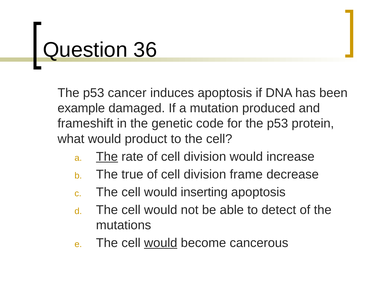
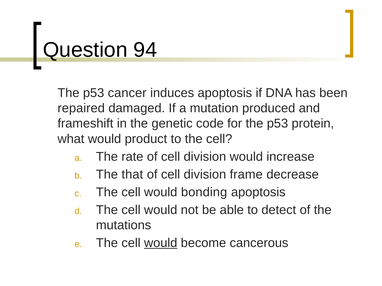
36: 36 -> 94
example: example -> repaired
The at (107, 157) underline: present -> none
true: true -> that
inserting: inserting -> bonding
